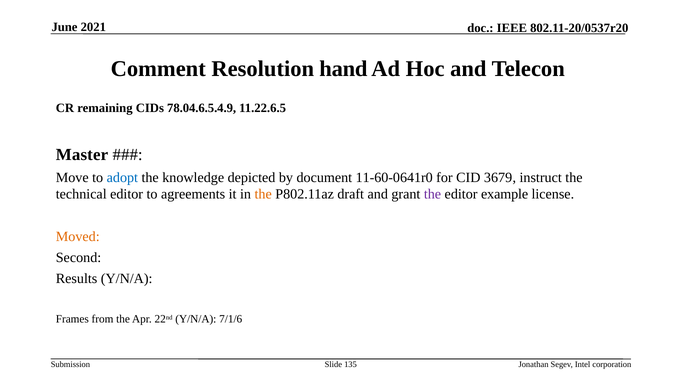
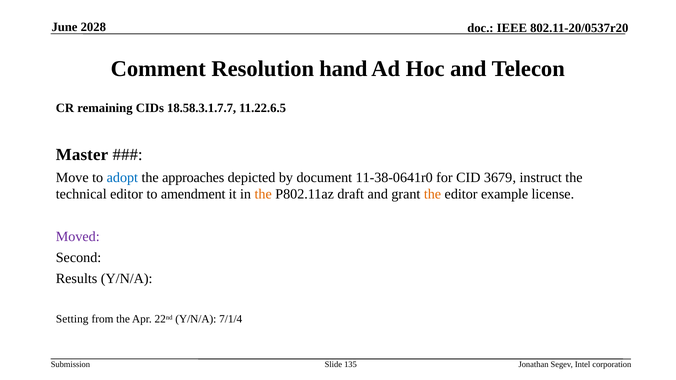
2021: 2021 -> 2028
78.04.6.5.4.9: 78.04.6.5.4.9 -> 18.58.3.1.7.7
knowledge: knowledge -> approaches
11-60-0641r0: 11-60-0641r0 -> 11-38-0641r0
agreements: agreements -> amendment
the at (433, 194) colour: purple -> orange
Moved colour: orange -> purple
Frames: Frames -> Setting
7/1/6: 7/1/6 -> 7/1/4
